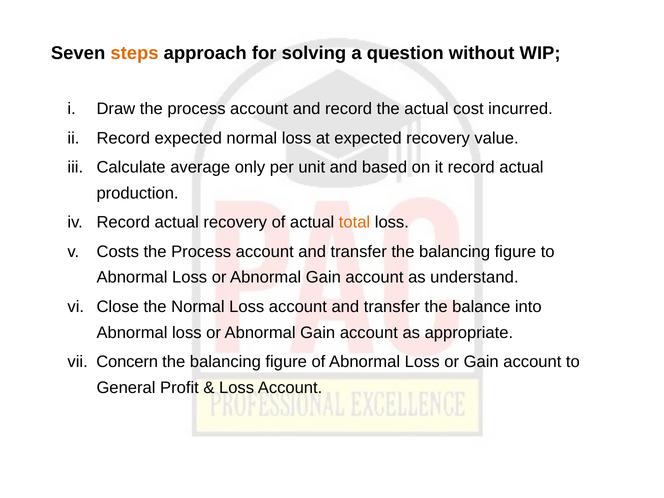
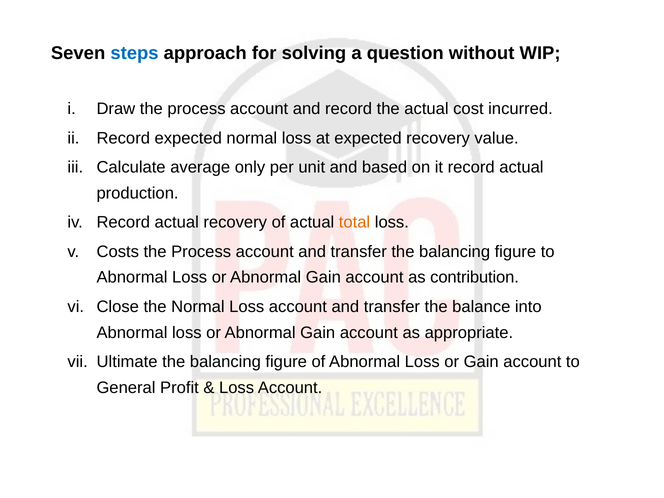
steps colour: orange -> blue
understand: understand -> contribution
Concern: Concern -> Ultimate
